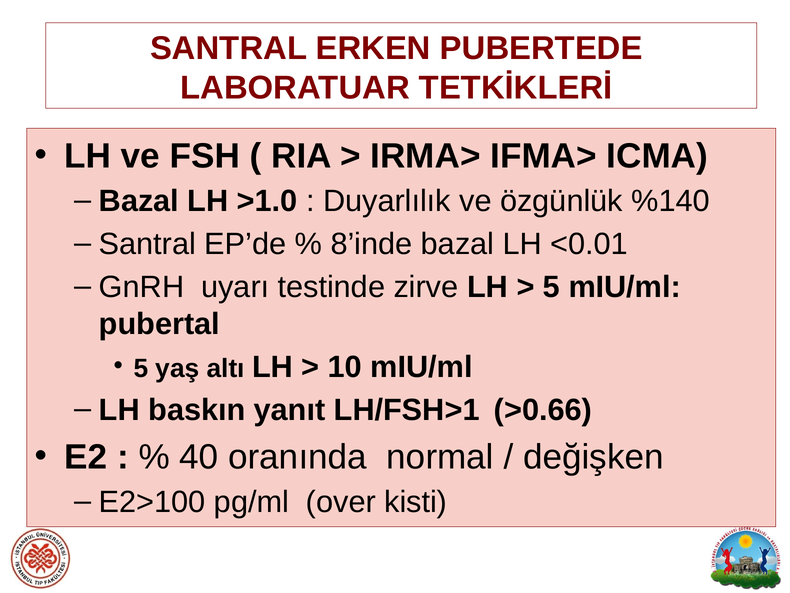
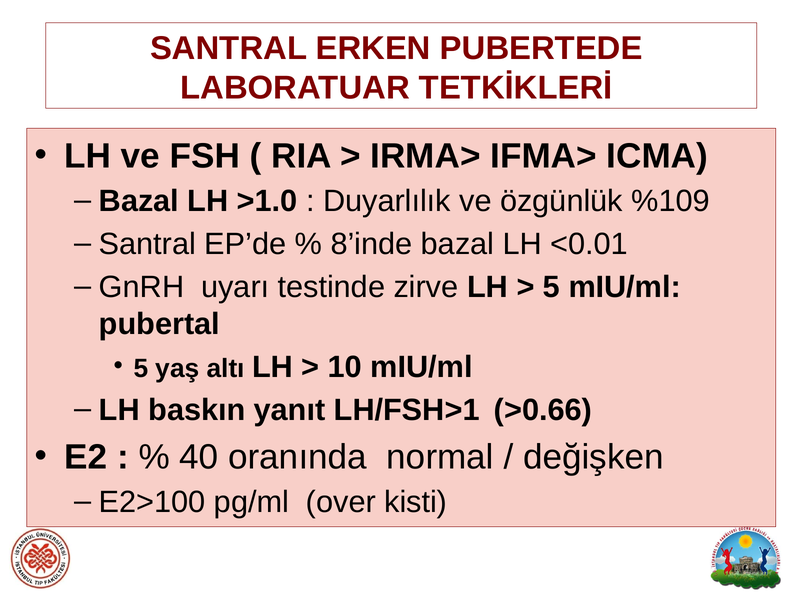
%140: %140 -> %109
